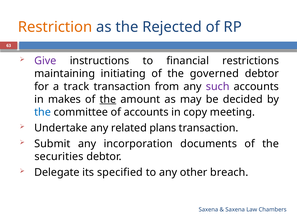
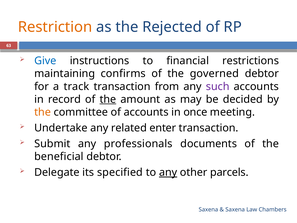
Give colour: purple -> blue
initiating: initiating -> confirms
makes: makes -> record
the at (43, 112) colour: blue -> orange
copy: copy -> once
plans: plans -> enter
incorporation: incorporation -> professionals
securities: securities -> beneficial
any at (168, 172) underline: none -> present
breach: breach -> parcels
